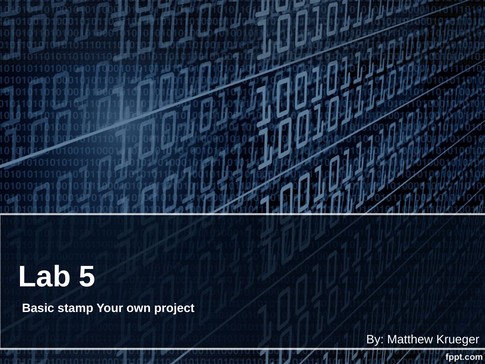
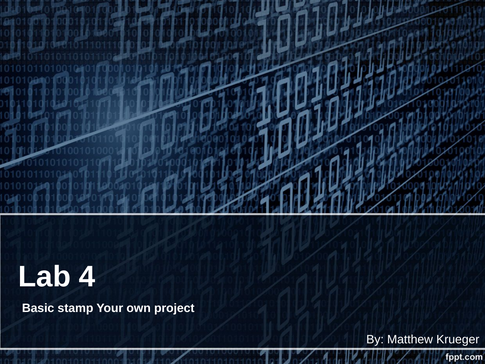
5: 5 -> 4
